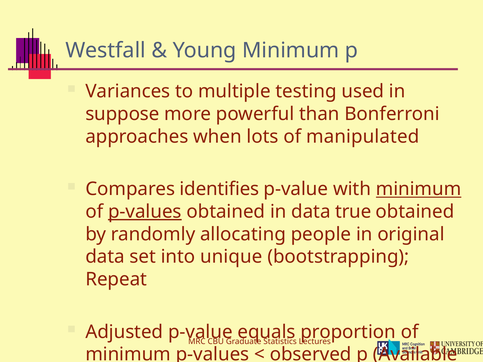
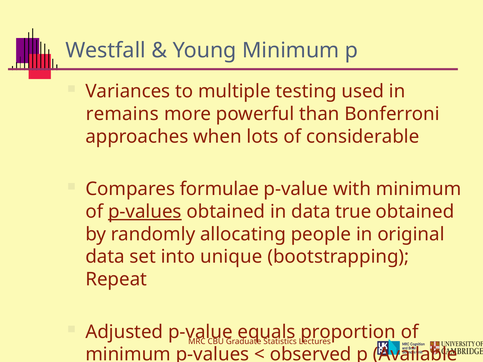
suppose: suppose -> remains
manipulated: manipulated -> considerable
identifies: identifies -> formulae
minimum at (419, 189) underline: present -> none
